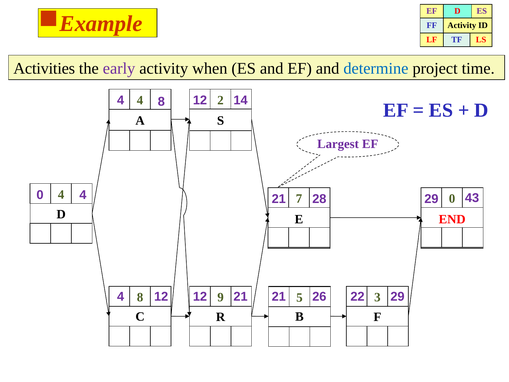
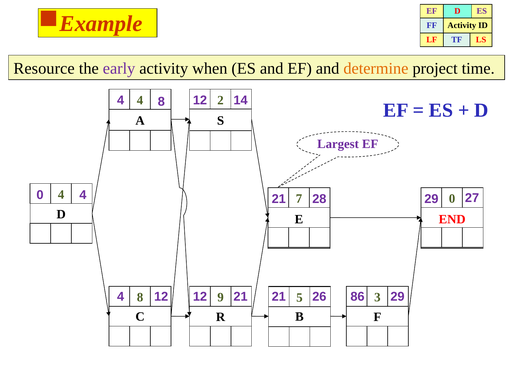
Activities: Activities -> Resource
determine colour: blue -> orange
43: 43 -> 27
22: 22 -> 86
